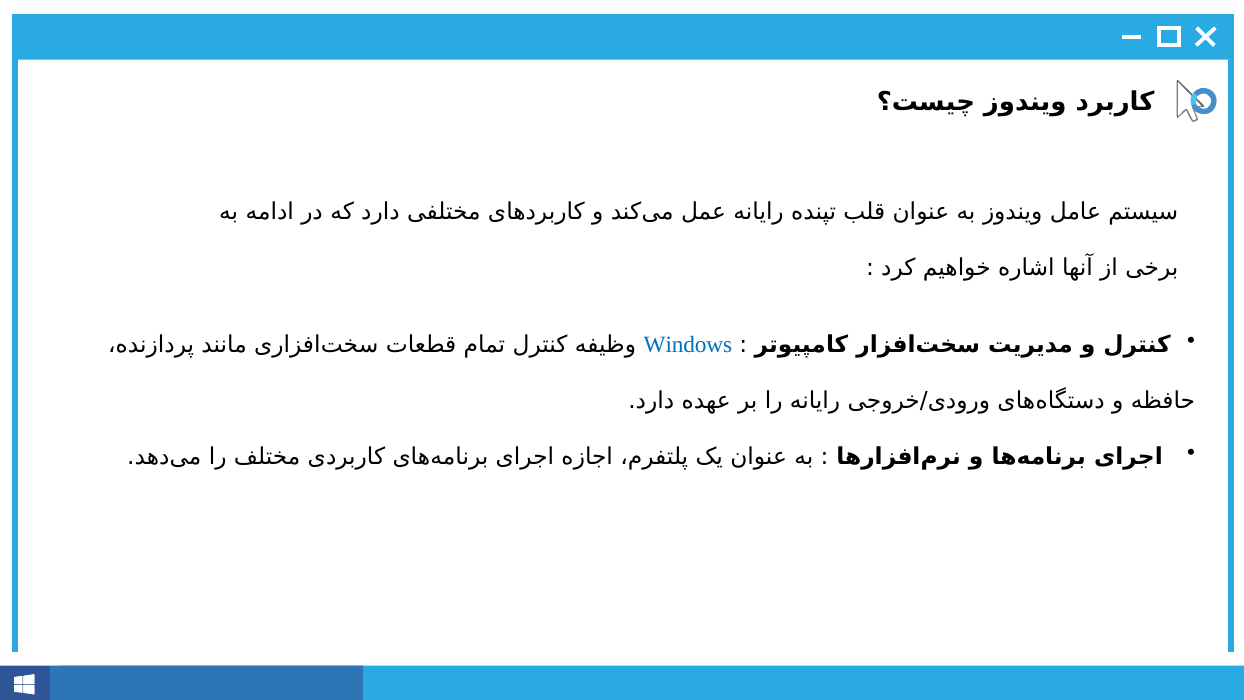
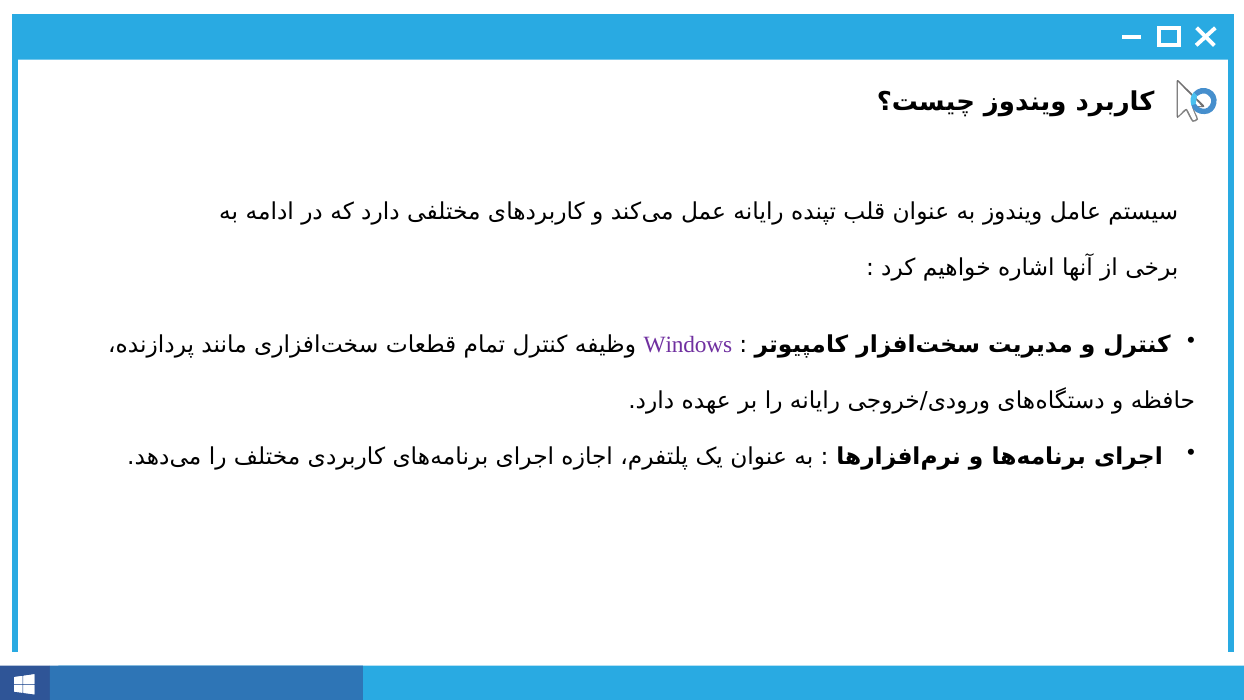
Windows colour: blue -> purple
